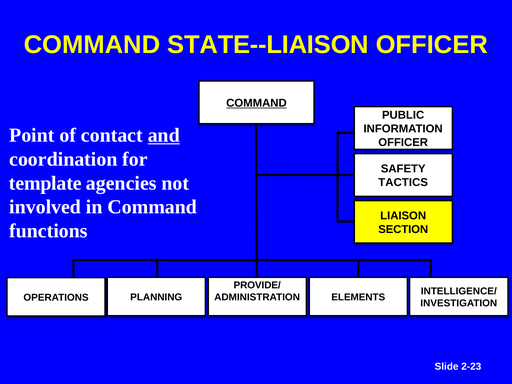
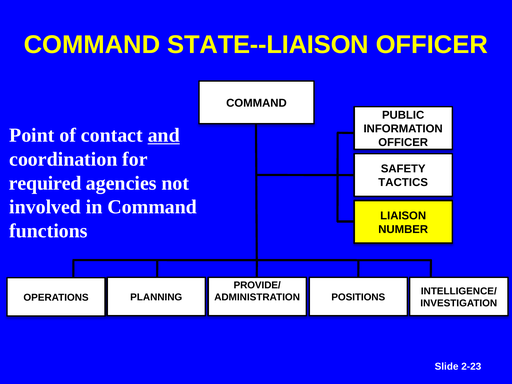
COMMAND at (256, 103) underline: present -> none
template: template -> required
SECTION: SECTION -> NUMBER
ELEMENTS: ELEMENTS -> POSITIONS
